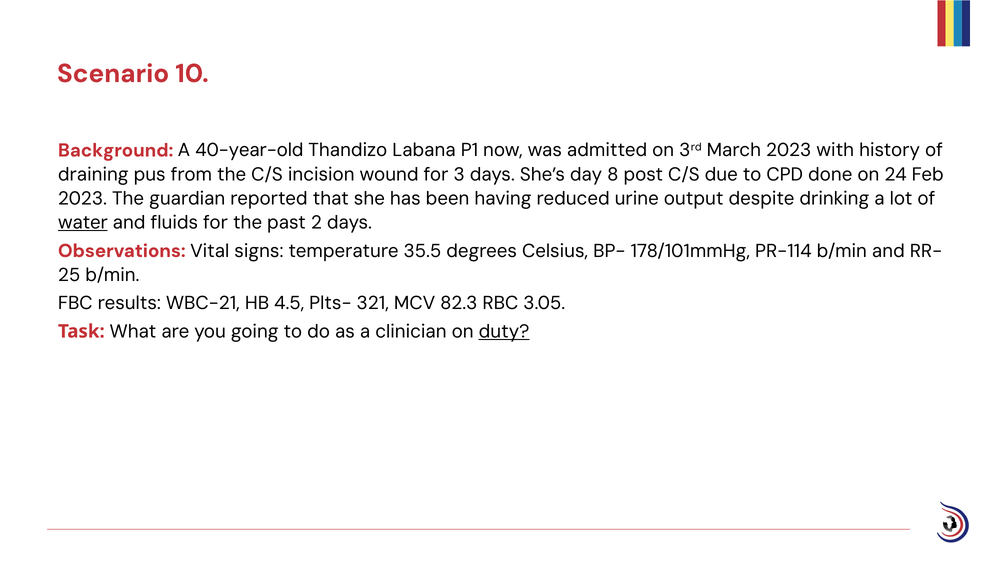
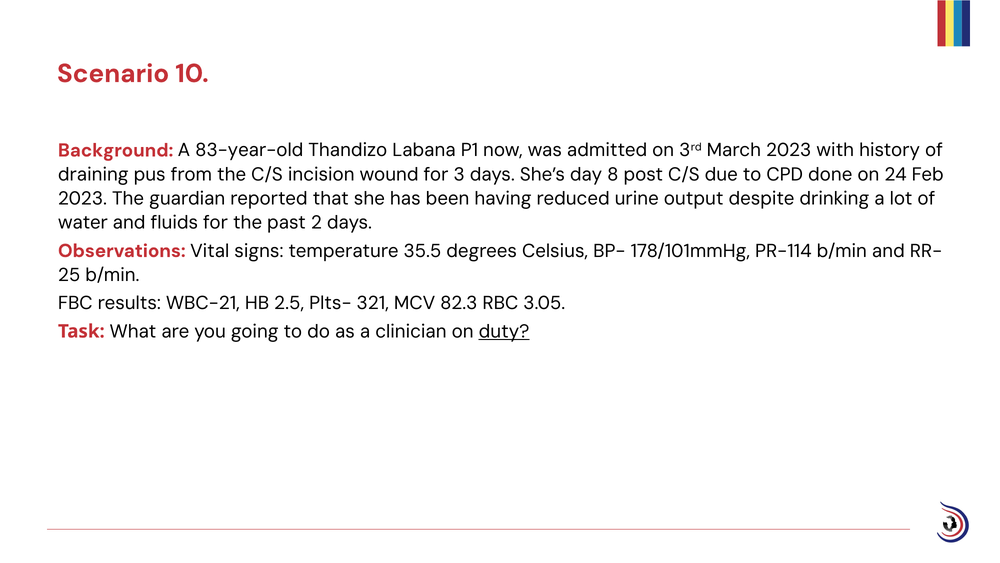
40-year-old: 40-year-old -> 83-year-old
water underline: present -> none
4.5: 4.5 -> 2.5
